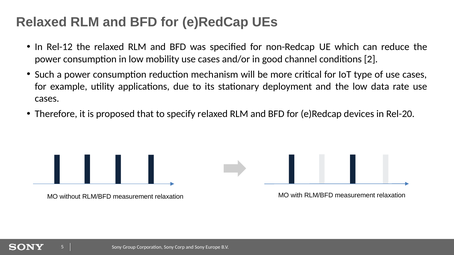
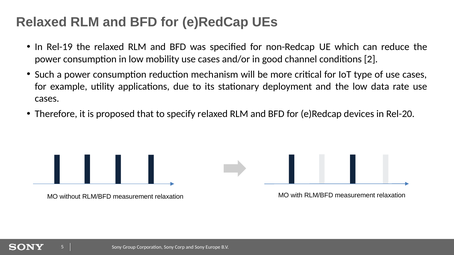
Rel-12: Rel-12 -> Rel-19
